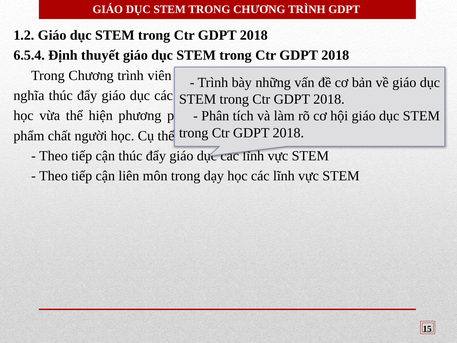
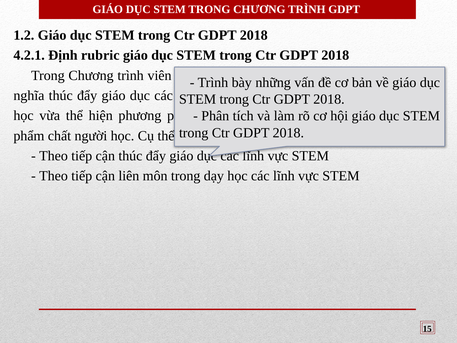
6.5.4: 6.5.4 -> 4.2.1
thuyết: thuyết -> rubric
